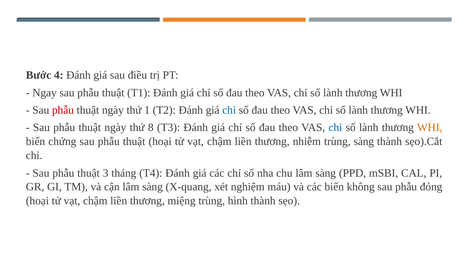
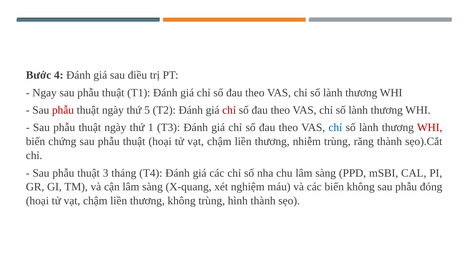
1: 1 -> 5
chỉ at (229, 110) colour: blue -> red
8: 8 -> 1
WHI at (430, 128) colour: orange -> red
trùng sàng: sàng -> răng
thương miệng: miệng -> không
